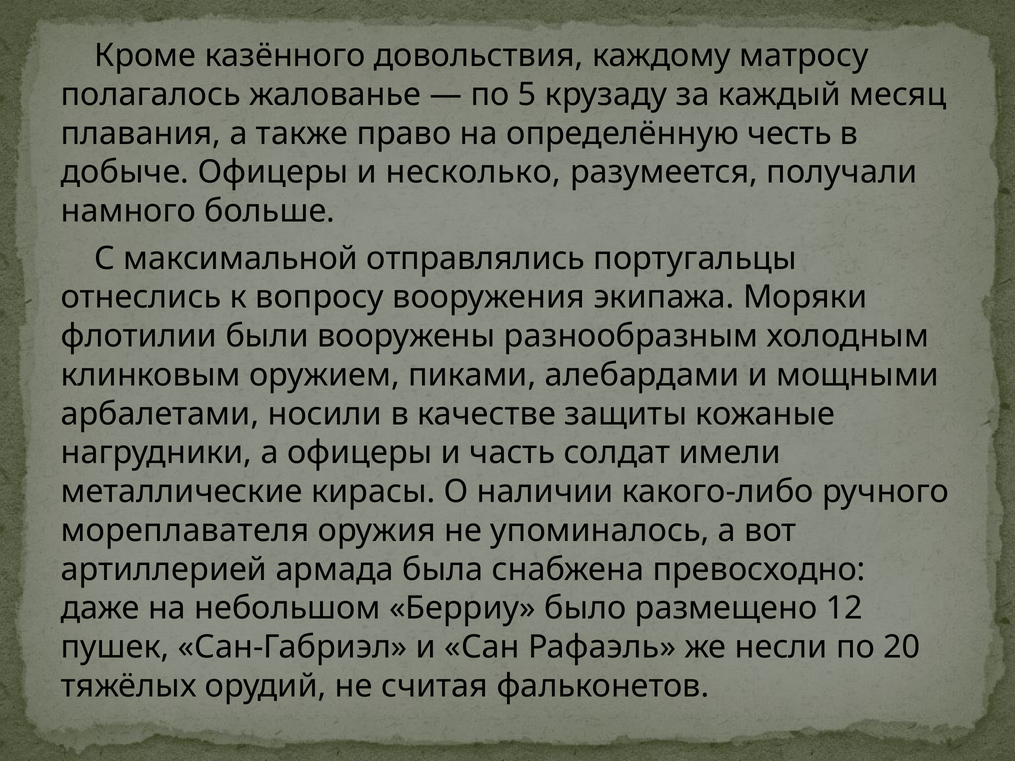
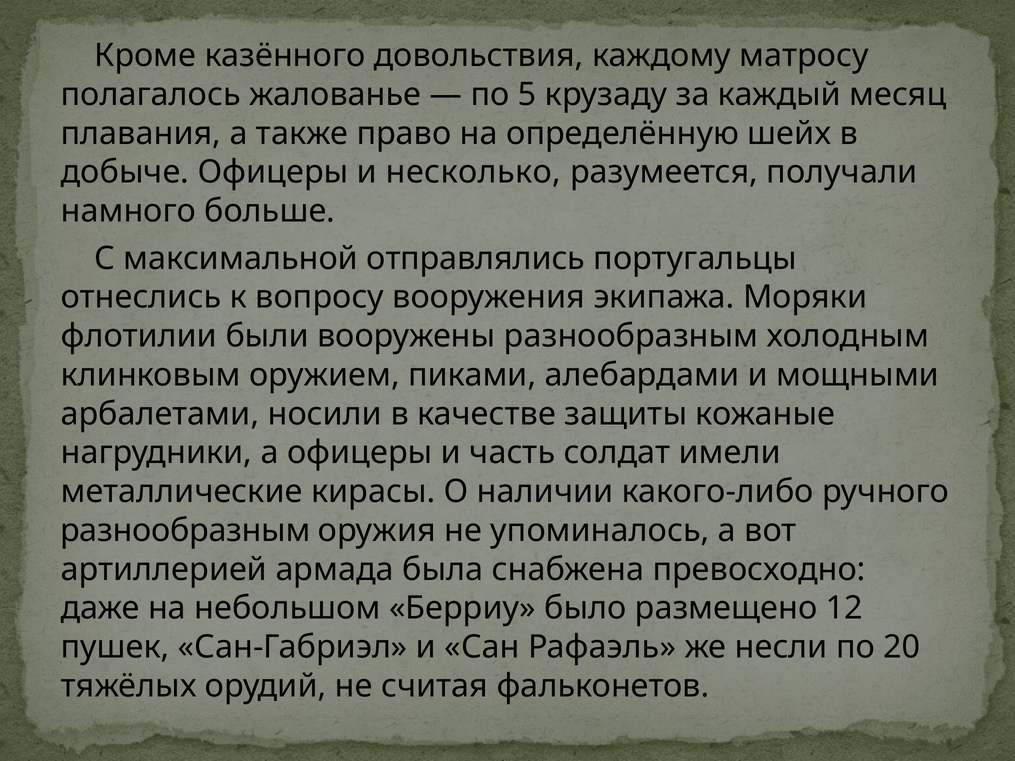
честь: честь -> шейх
мореплавателя at (185, 531): мореплавателя -> разнообразным
